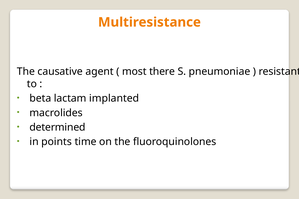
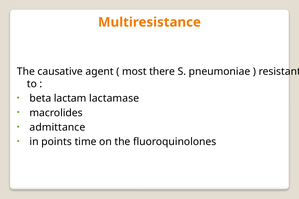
implanted: implanted -> lactamase
determined: determined -> admittance
